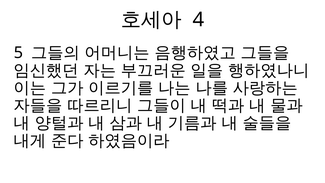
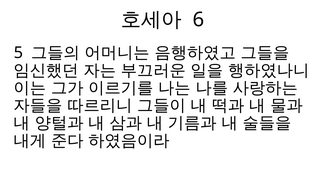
4: 4 -> 6
